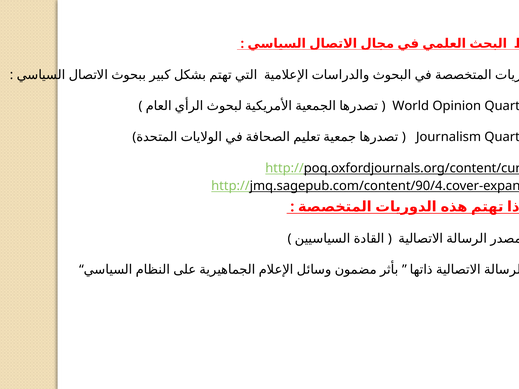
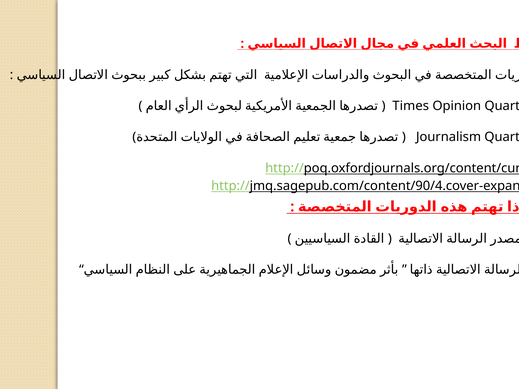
World: World -> Times
